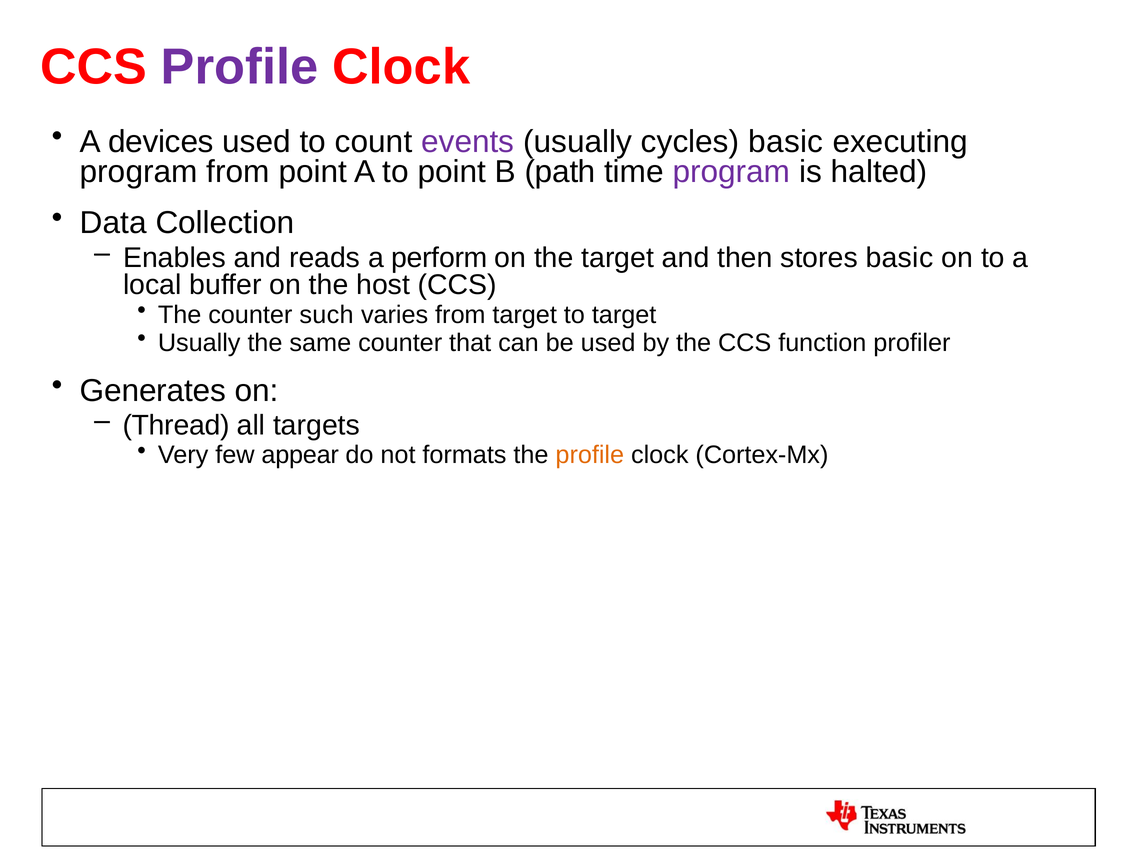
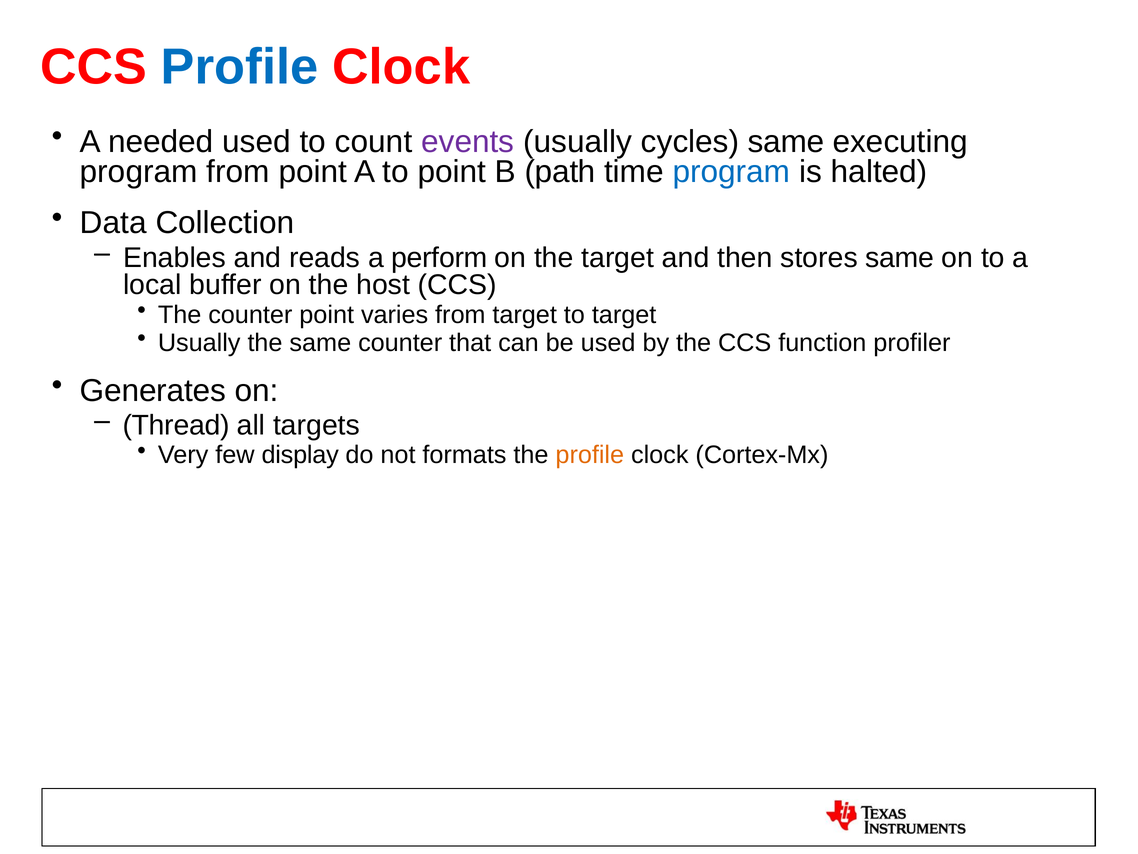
Profile at (240, 67) colour: purple -> blue
devices: devices -> needed
cycles basic: basic -> same
program at (731, 172) colour: purple -> blue
stores basic: basic -> same
counter such: such -> point
appear: appear -> display
